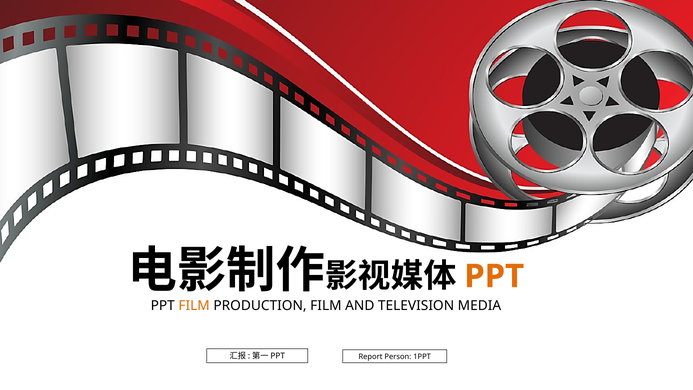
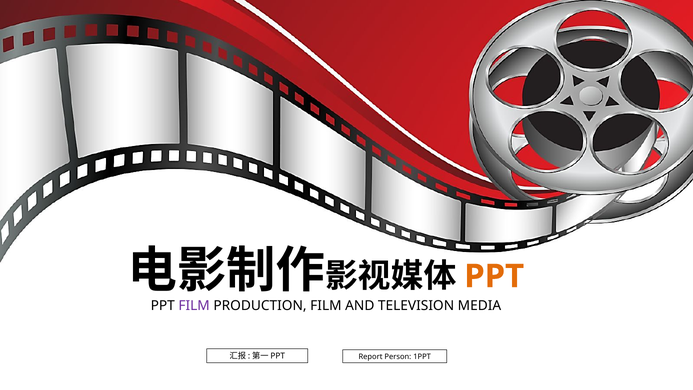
FILM at (194, 305) colour: orange -> purple
